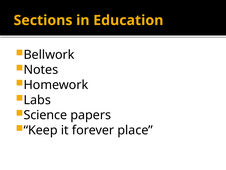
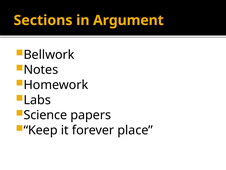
Education: Education -> Argument
